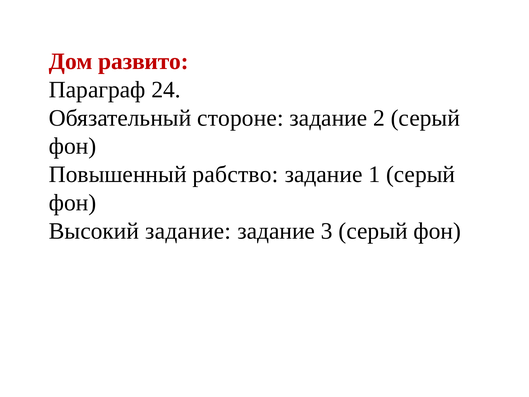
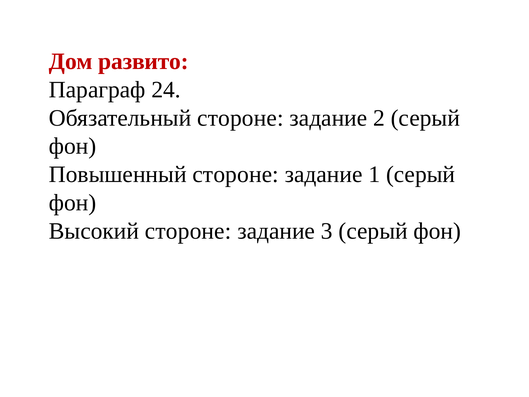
Повышенный рабство: рабство -> стороне
Высокий задание: задание -> стороне
